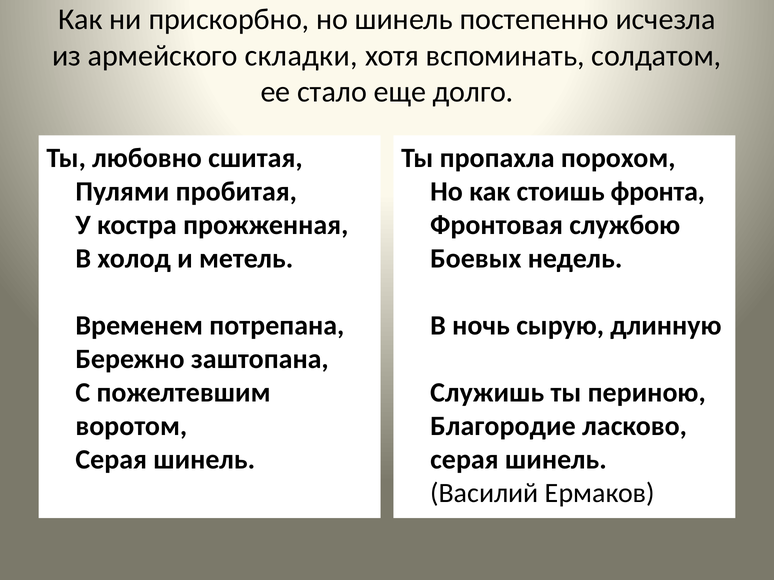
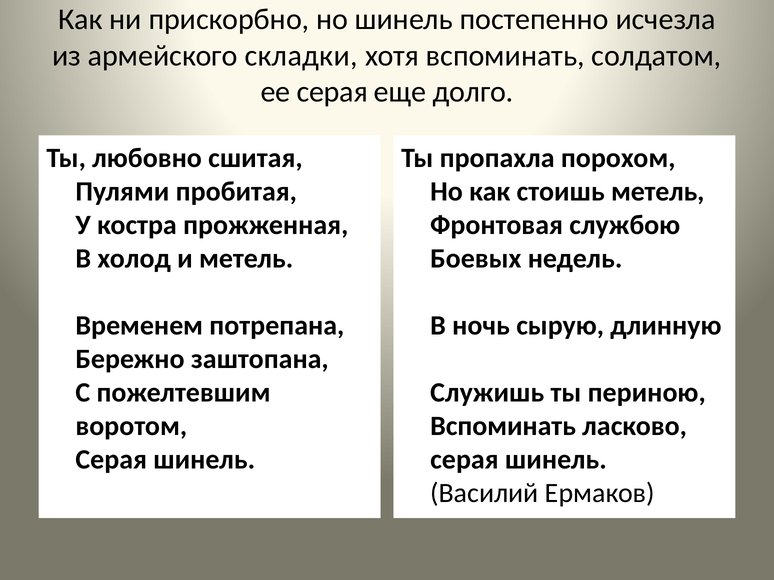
ее стало: стало -> серая
стоишь фронта: фронта -> метель
Благородие at (503, 426): Благородие -> Вспоминать
